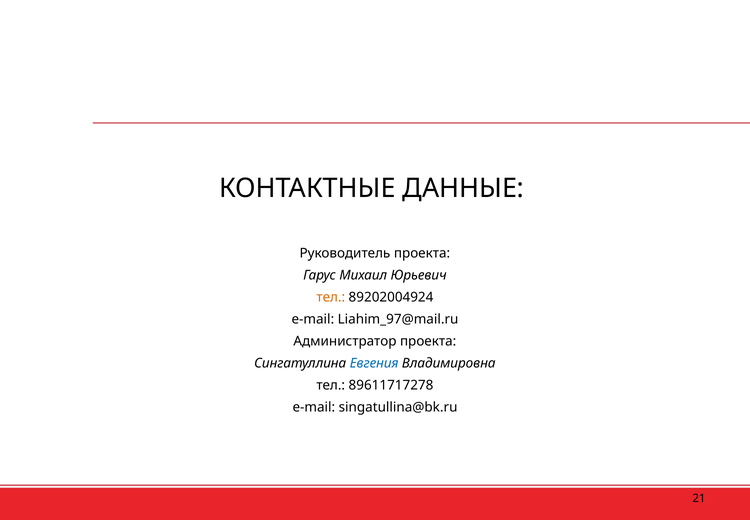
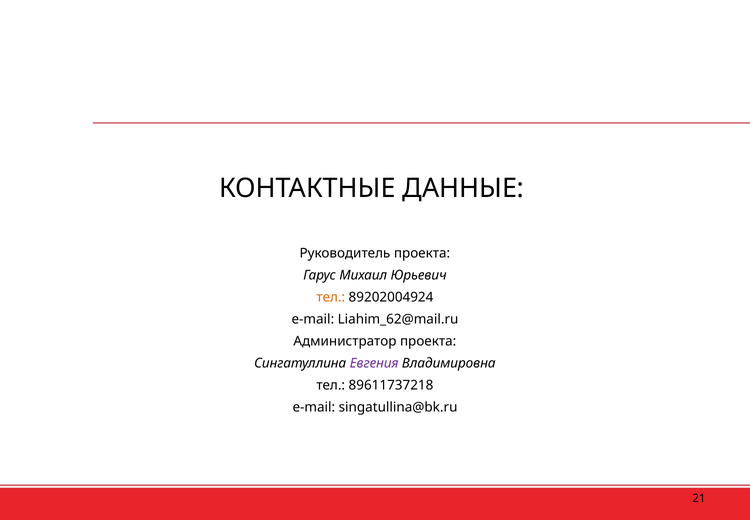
Liahim_97@mail.ru: Liahim_97@mail.ru -> Liahim_62@mail.ru
Евгения colour: blue -> purple
89611717278: 89611717278 -> 89611737218
